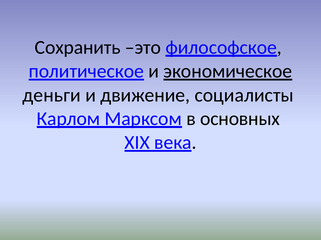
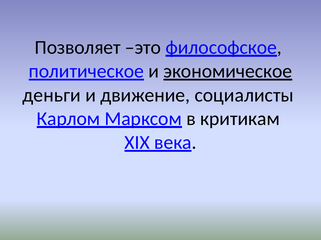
Сохранить: Сохранить -> Позволяет
основных: основных -> критикам
